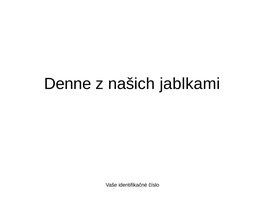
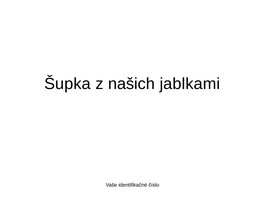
Denne: Denne -> Šupka
